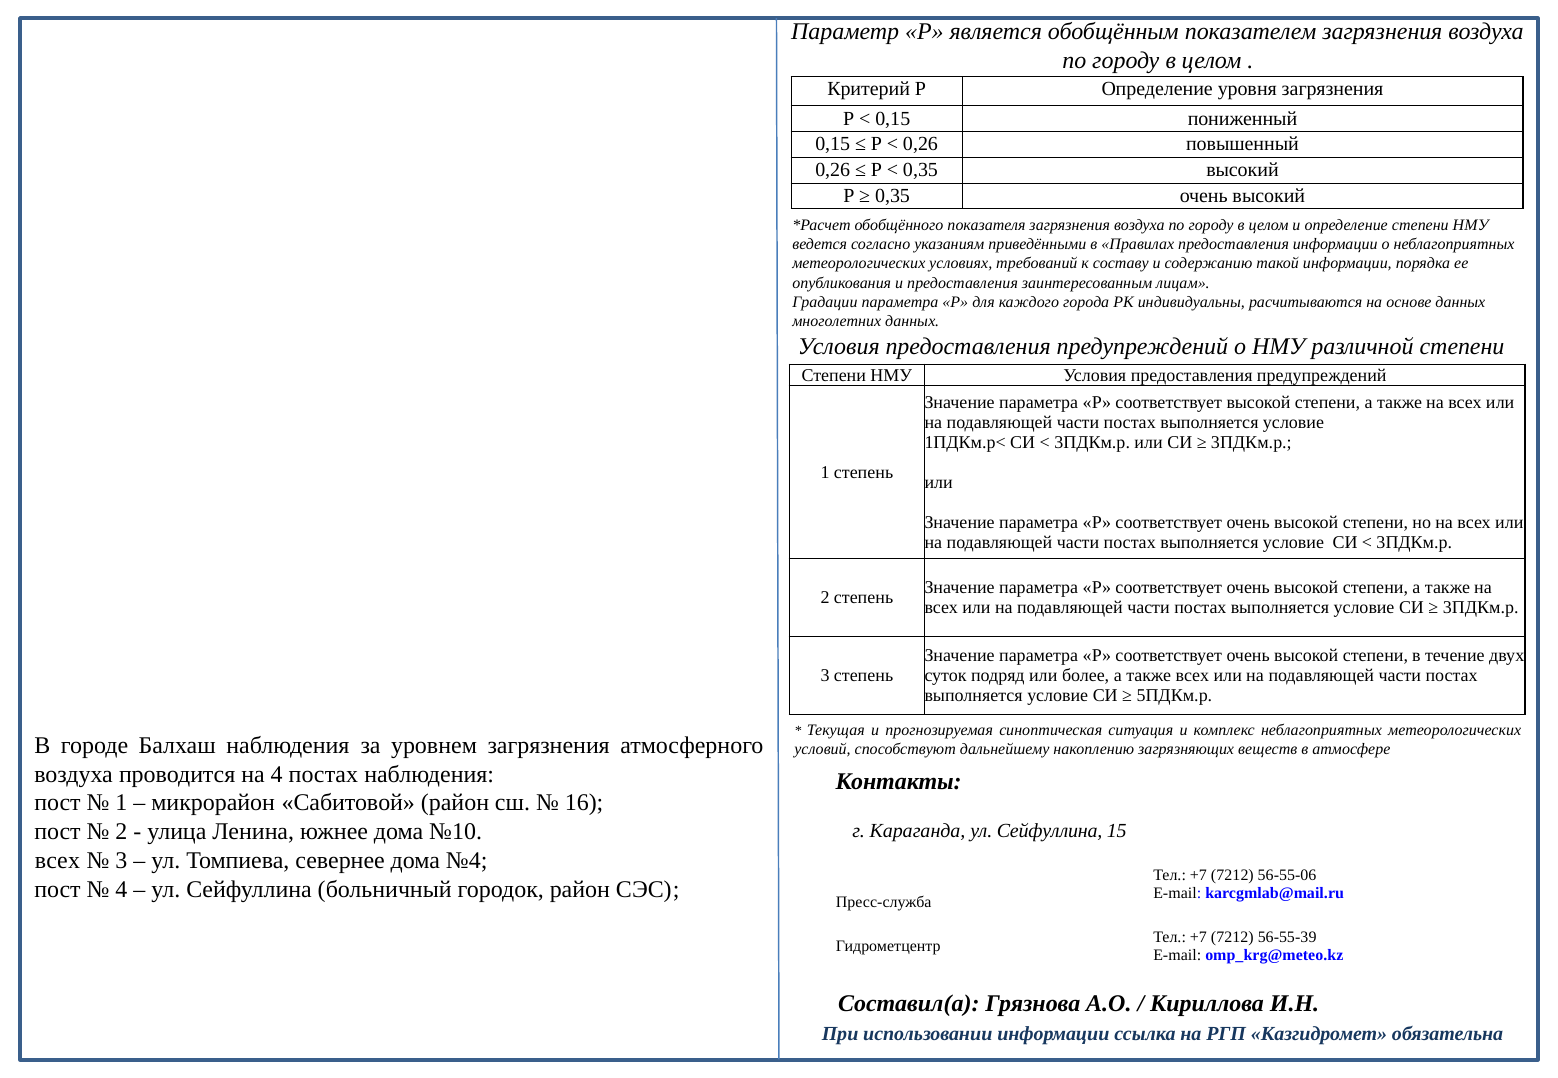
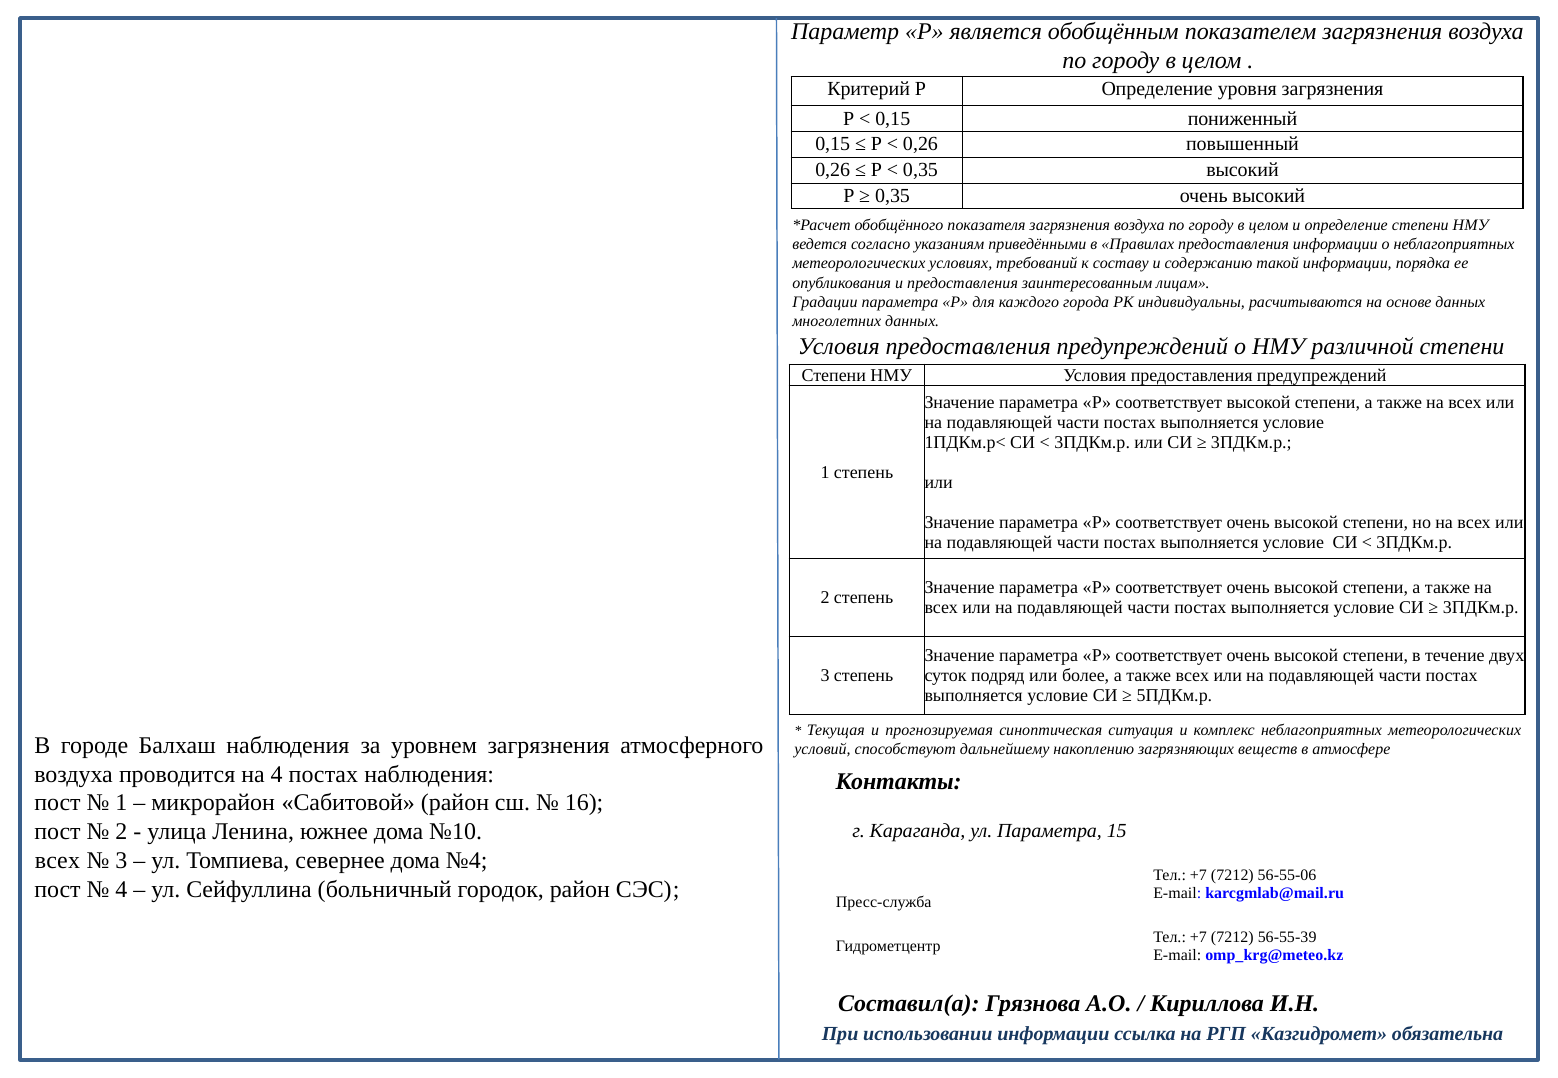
Караганда ул Сейфуллина: Сейфуллина -> Параметра
